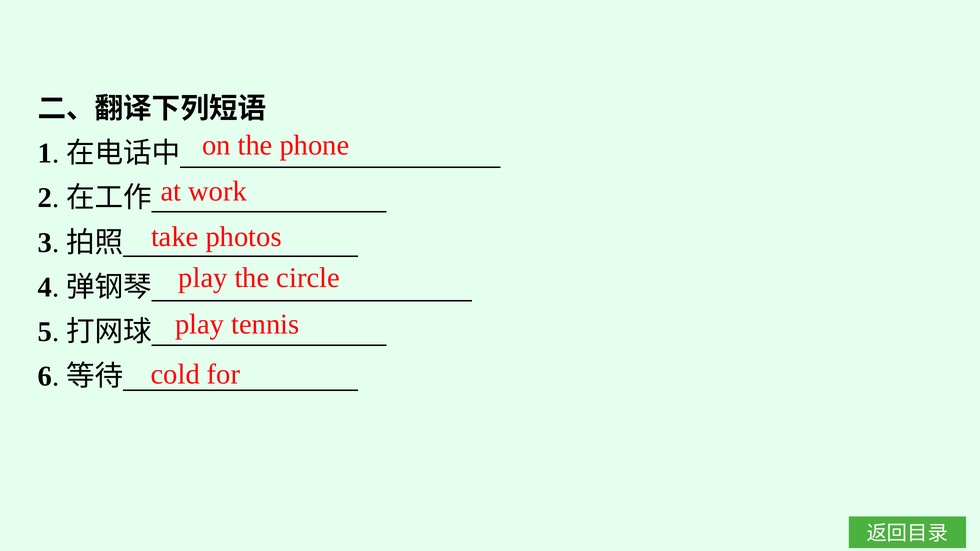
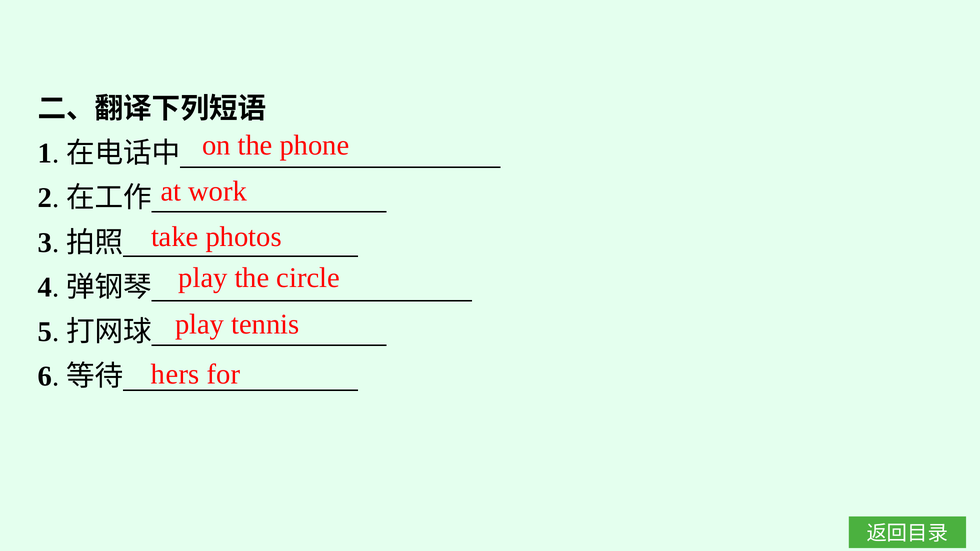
cold: cold -> hers
